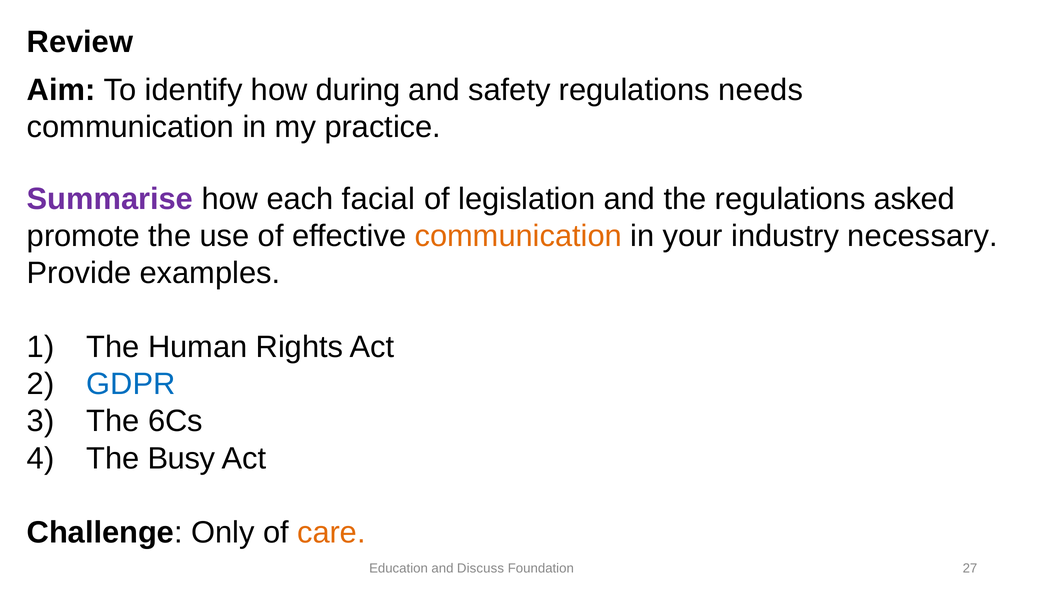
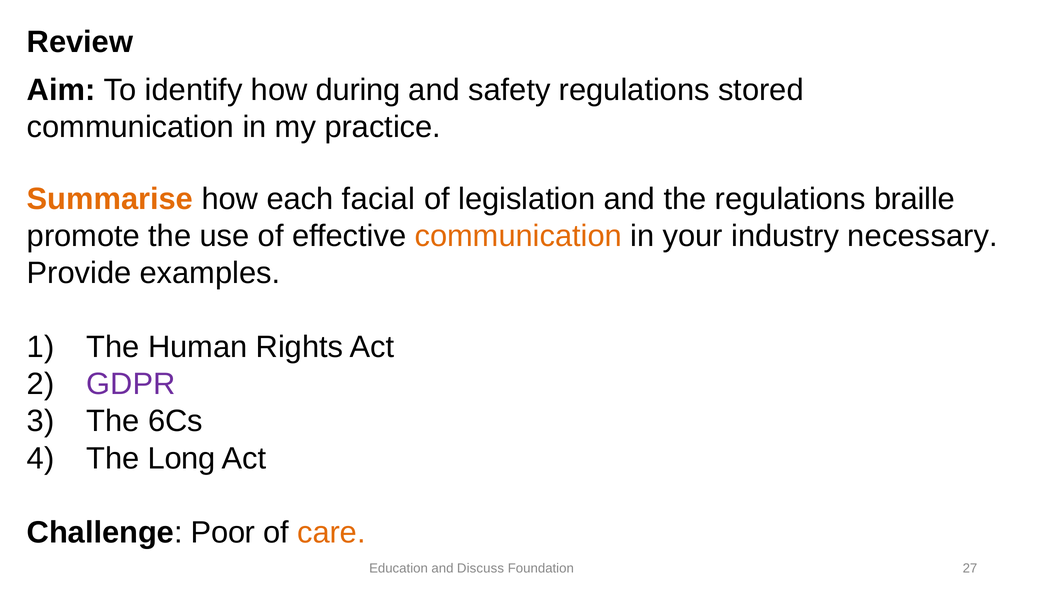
needs: needs -> stored
Summarise colour: purple -> orange
asked: asked -> braille
GDPR colour: blue -> purple
Busy: Busy -> Long
Only: Only -> Poor
